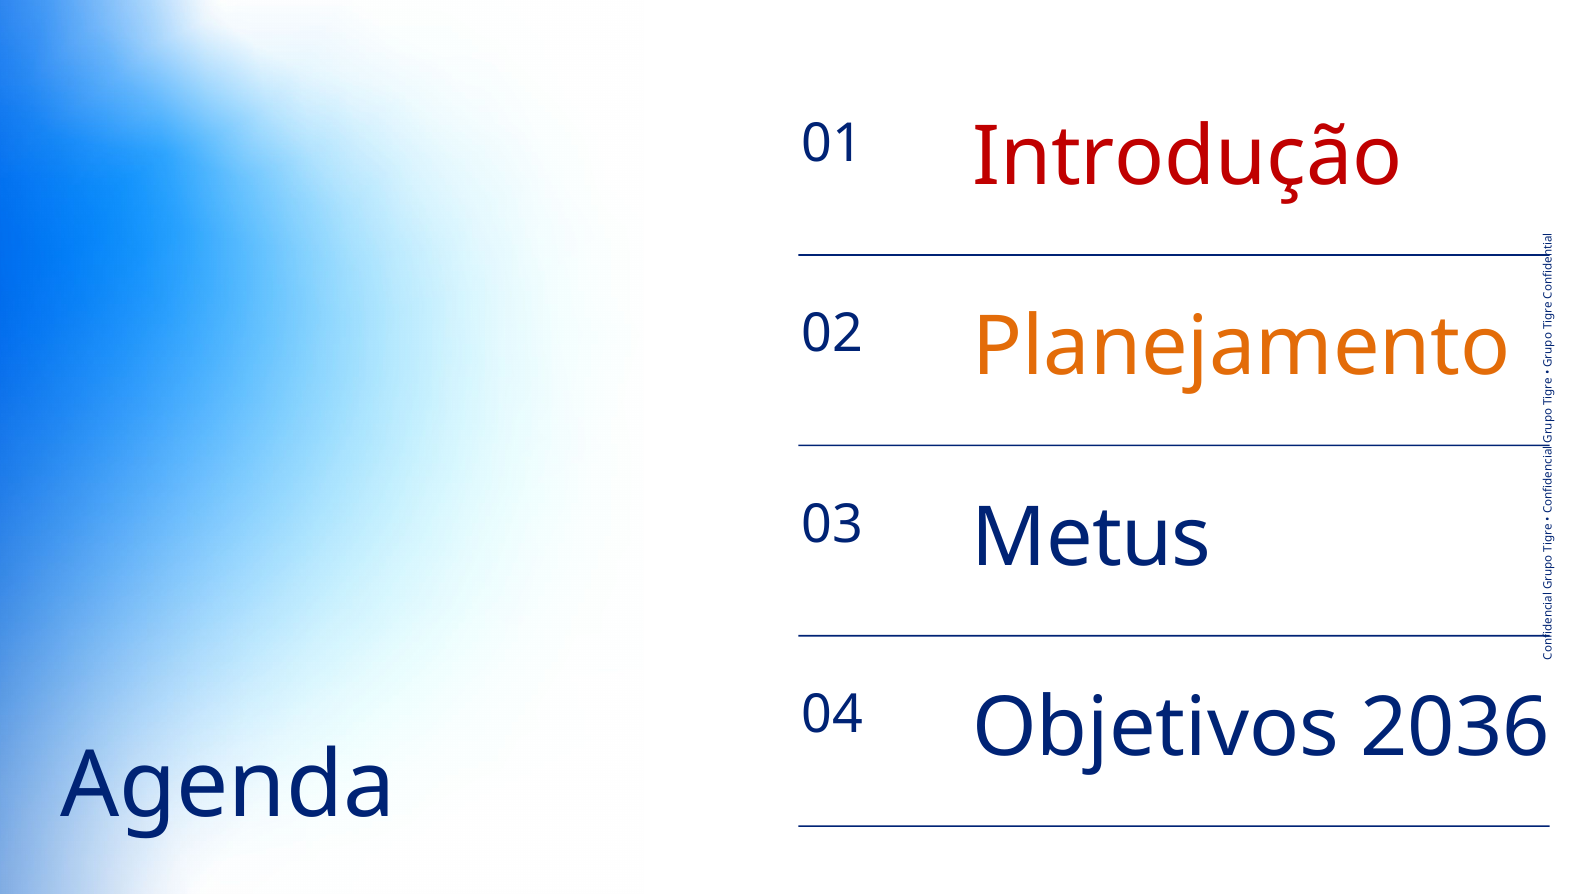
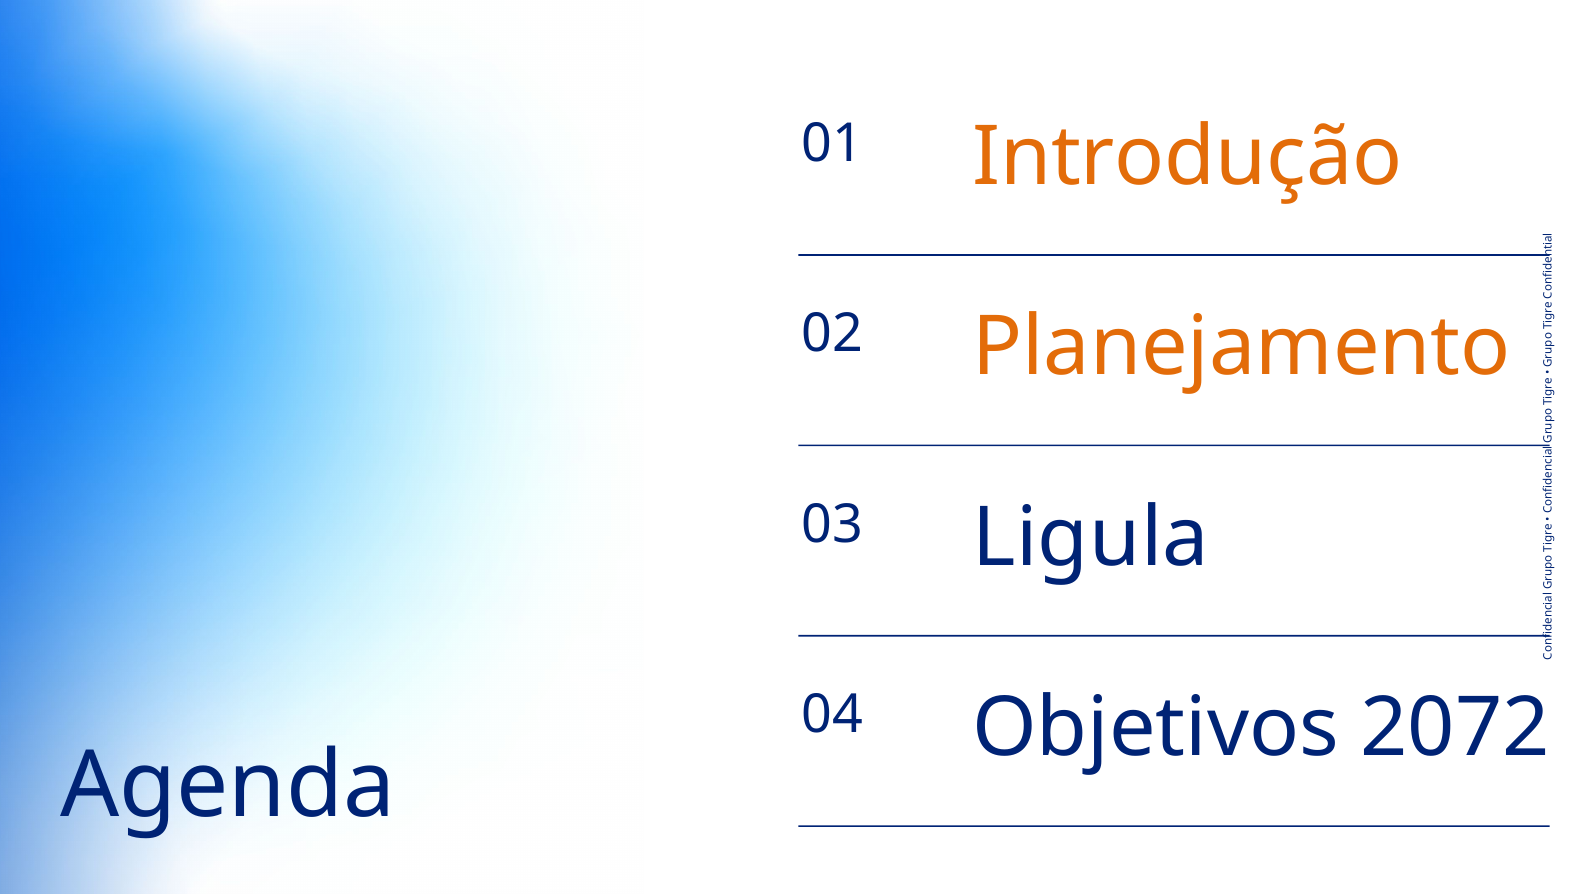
Introdução colour: red -> orange
Metus: Metus -> Ligula
2036: 2036 -> 2072
